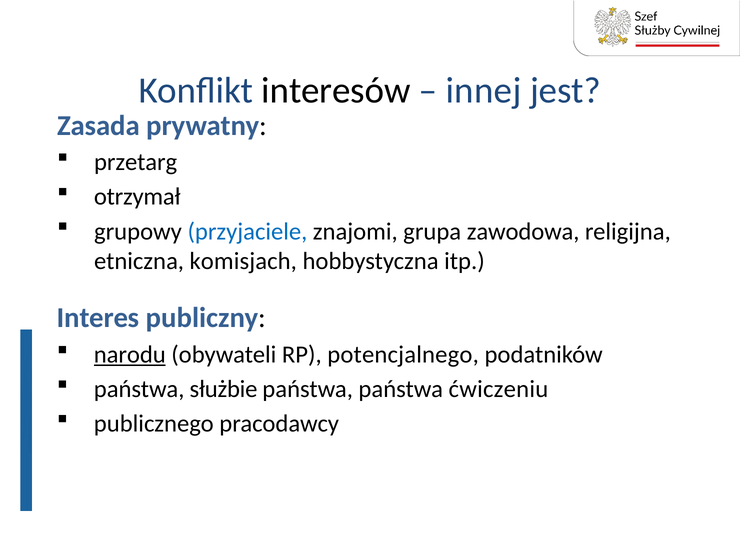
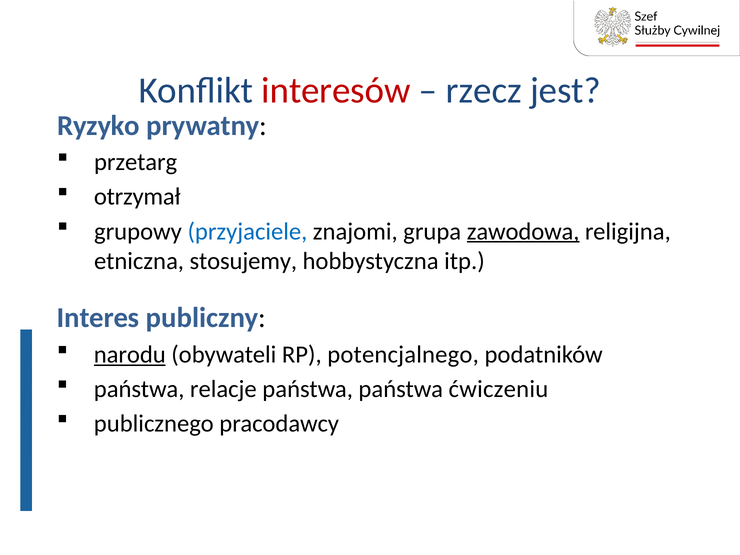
interesów colour: black -> red
innej: innej -> rzecz
Zasada: Zasada -> Ryzyko
zawodowa underline: none -> present
komisjach: komisjach -> stosujemy
służbie: służbie -> relacje
